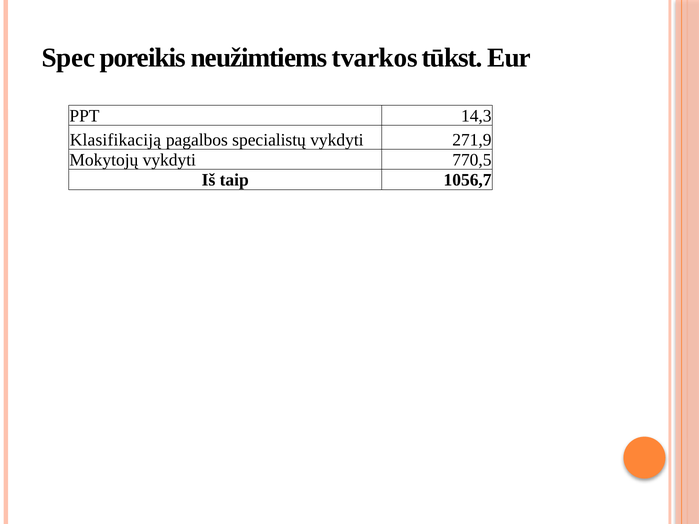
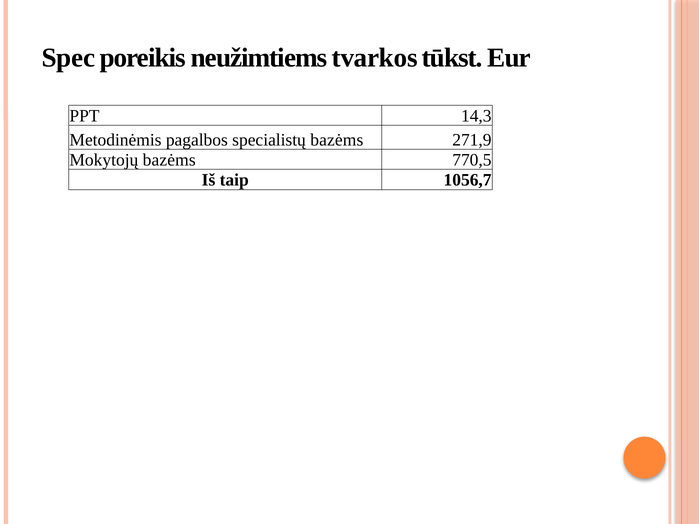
Klasifikaciją: Klasifikaciją -> Metodinėmis
specialistų vykdyti: vykdyti -> bazėms
Mokytojų vykdyti: vykdyti -> bazėms
